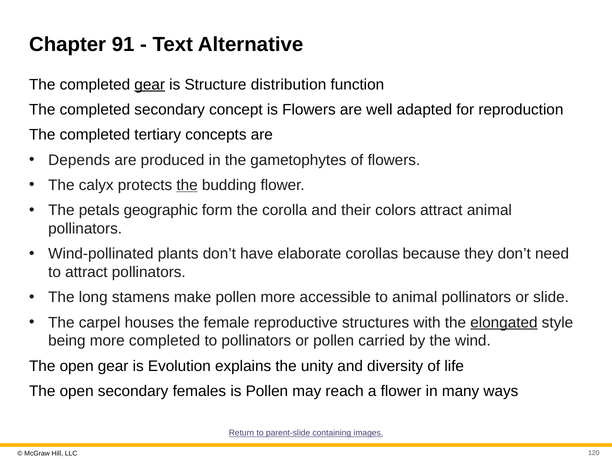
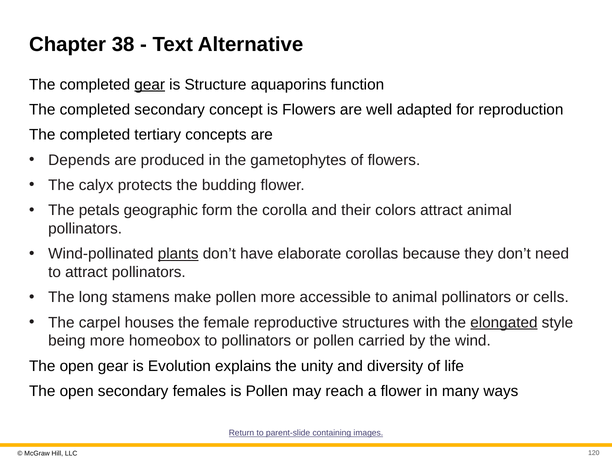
91: 91 -> 38
distribution: distribution -> aquaporins
the at (187, 185) underline: present -> none
plants underline: none -> present
slide: slide -> cells
more completed: completed -> homeobox
